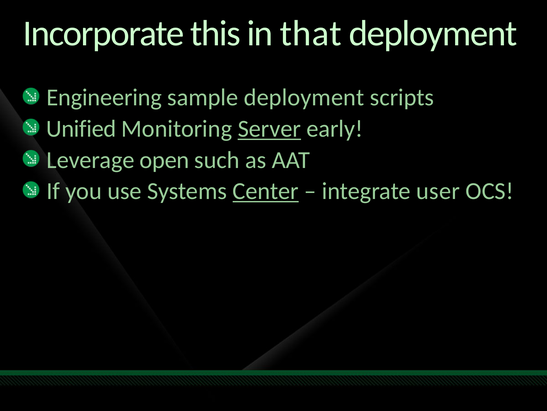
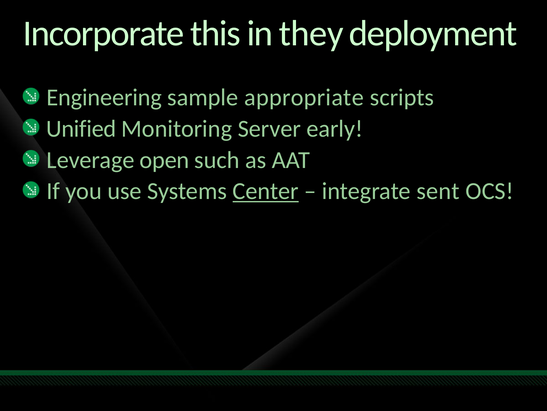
that: that -> they
sample deployment: deployment -> appropriate
Server underline: present -> none
user: user -> sent
